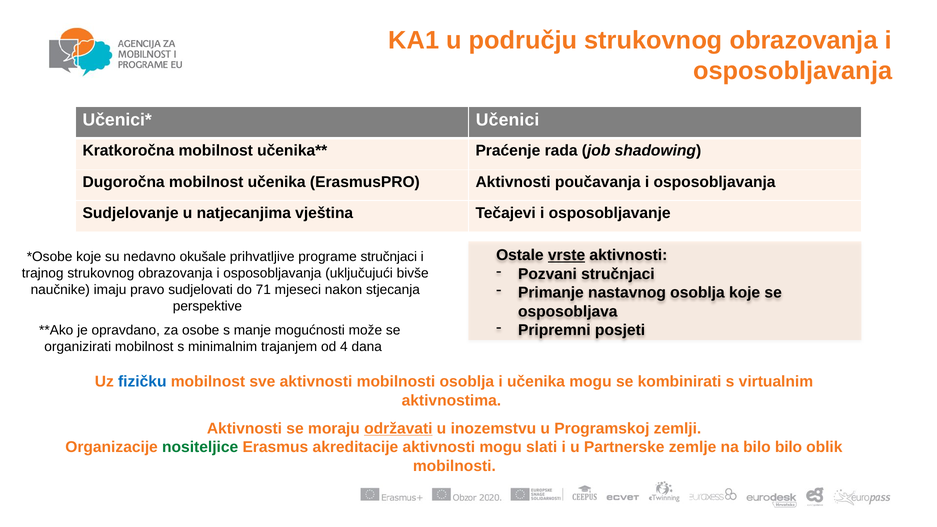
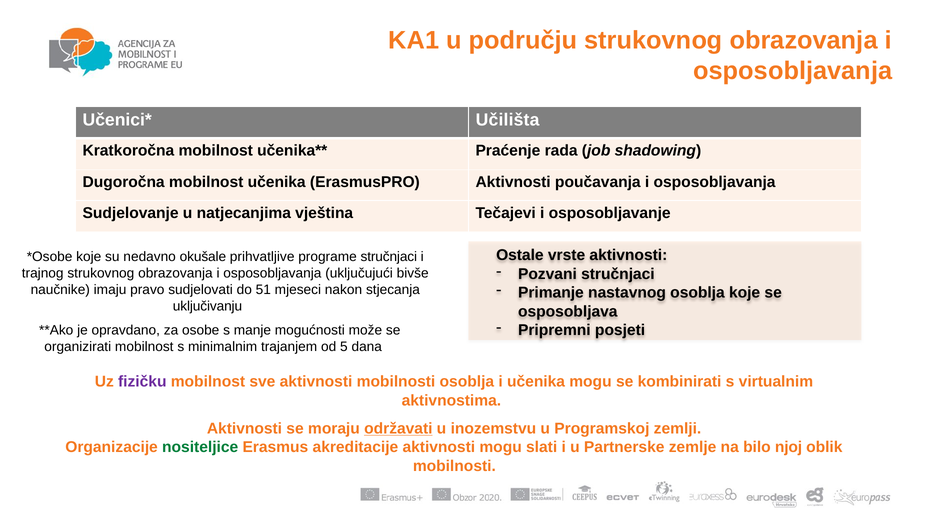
Učenici: Učenici -> Učilišta
vrste underline: present -> none
71: 71 -> 51
perspektive: perspektive -> uključivanju
4: 4 -> 5
fizičku colour: blue -> purple
bilo bilo: bilo -> njoj
